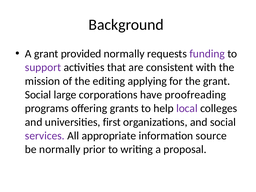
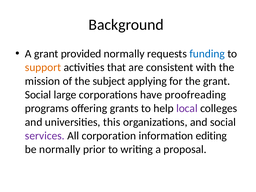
funding colour: purple -> blue
support colour: purple -> orange
editing: editing -> subject
first: first -> this
appropriate: appropriate -> corporation
source: source -> editing
